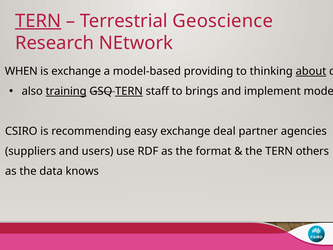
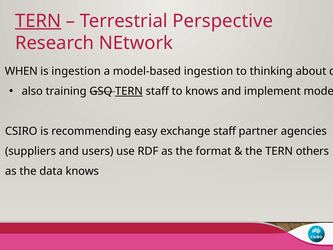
Geoscience: Geoscience -> Perspective
is exchange: exchange -> ingestion
model-based providing: providing -> ingestion
about underline: present -> none
training underline: present -> none
to brings: brings -> knows
exchange deal: deal -> staff
